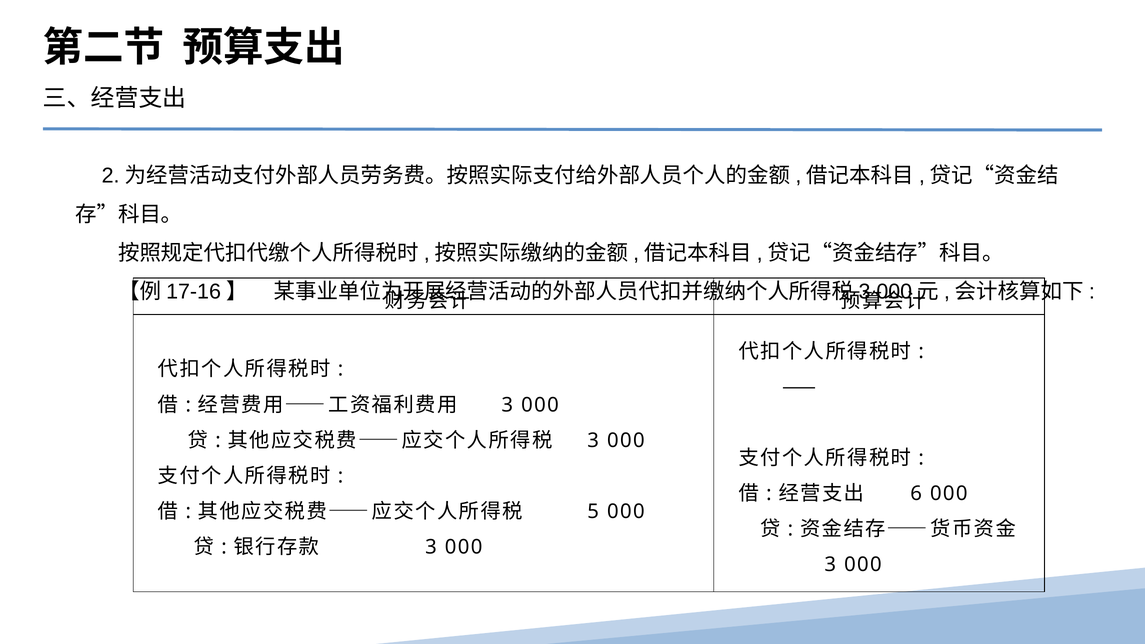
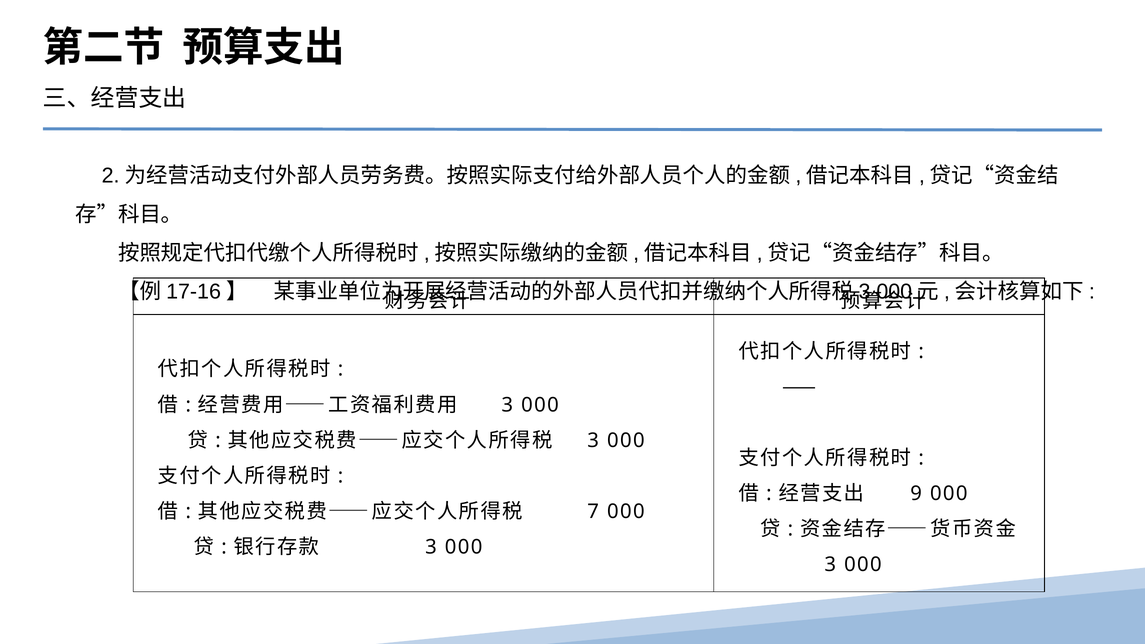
6: 6 -> 9
5: 5 -> 7
